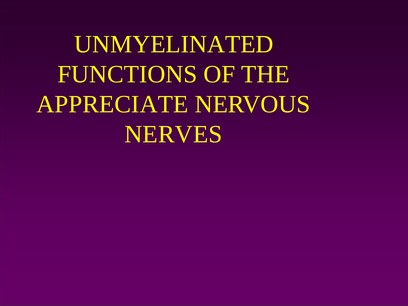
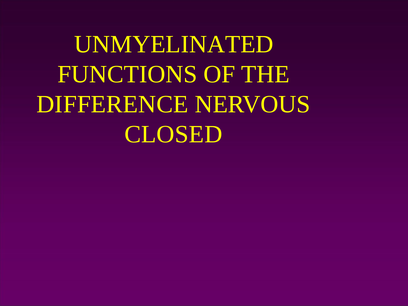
APPRECIATE: APPRECIATE -> DIFFERENCE
NERVES: NERVES -> CLOSED
